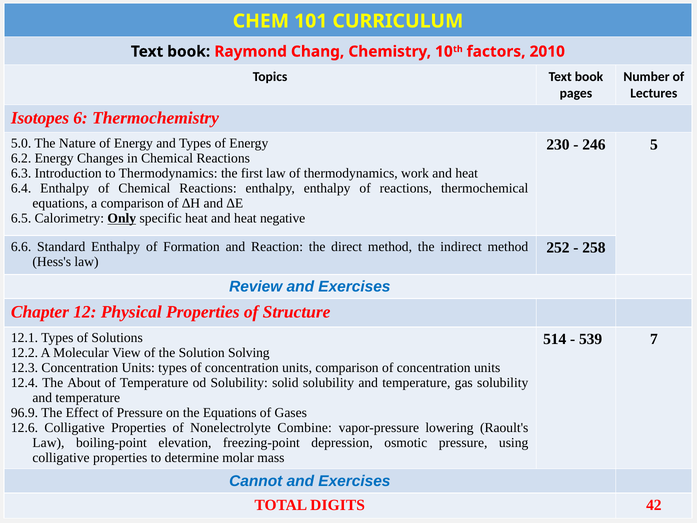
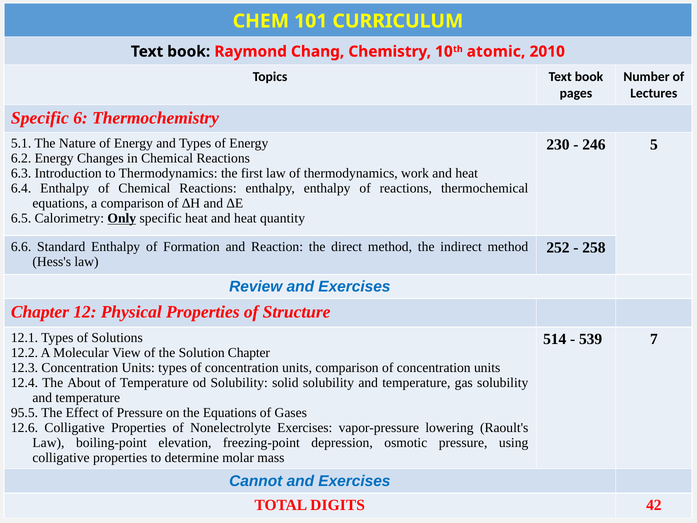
factors: factors -> atomic
Isotopes at (40, 118): Isotopes -> Specific
5.0: 5.0 -> 5.1
negative: negative -> quantity
Solution Solving: Solving -> Chapter
96.9: 96.9 -> 95.5
Nonelectrolyte Combine: Combine -> Exercises
